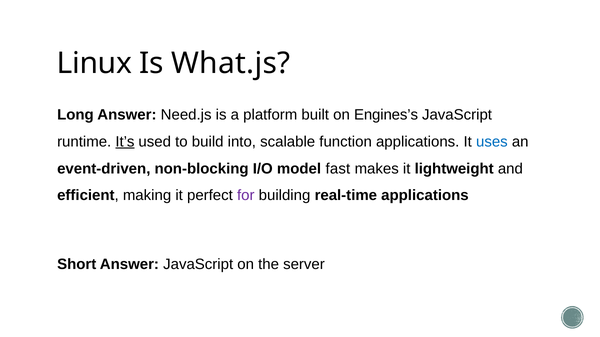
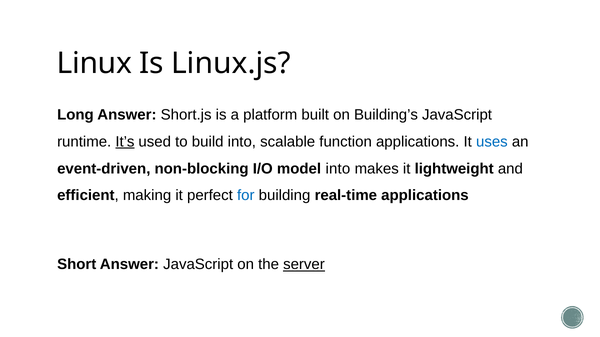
What.js: What.js -> Linux.js
Need.js: Need.js -> Short.js
Engines’s: Engines’s -> Building’s
model fast: fast -> into
for colour: purple -> blue
server underline: none -> present
